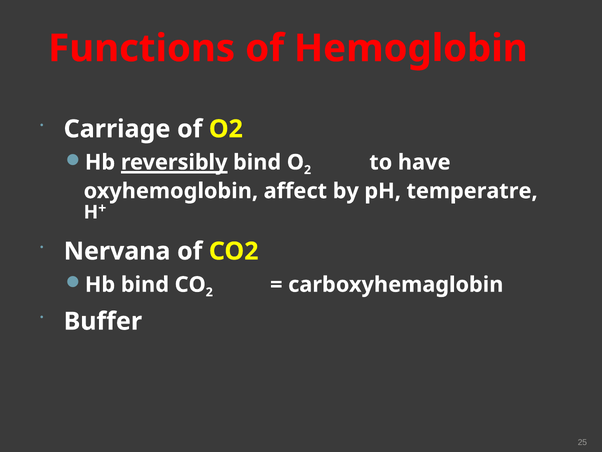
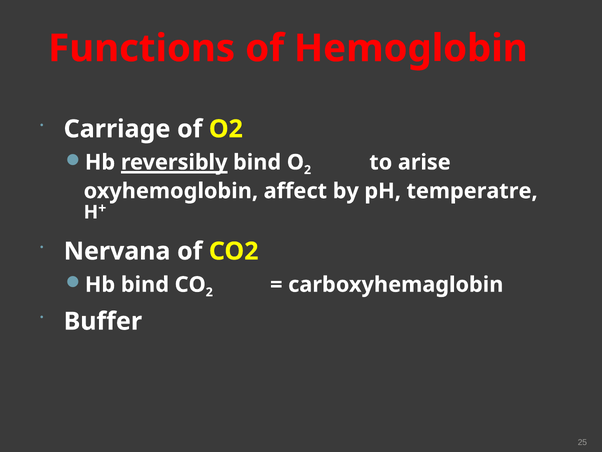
have: have -> arise
